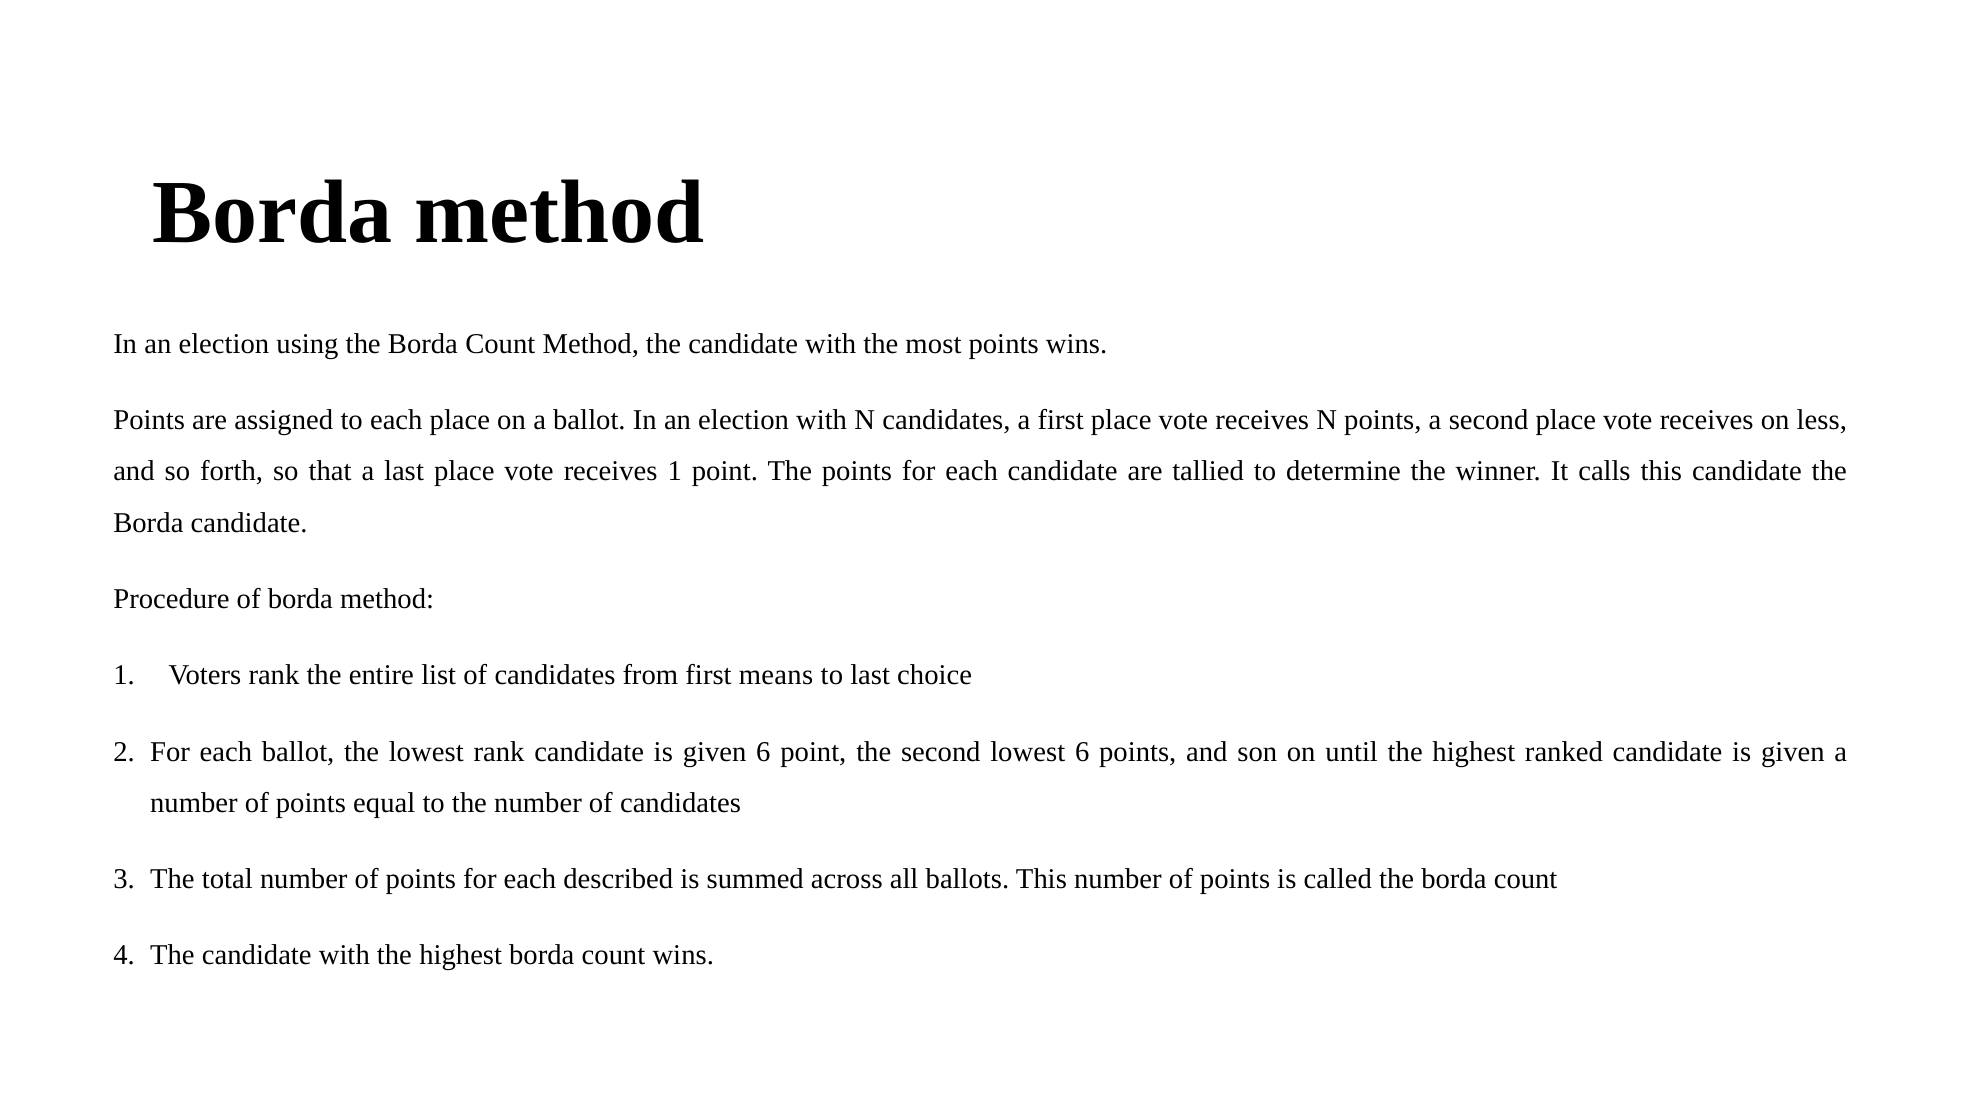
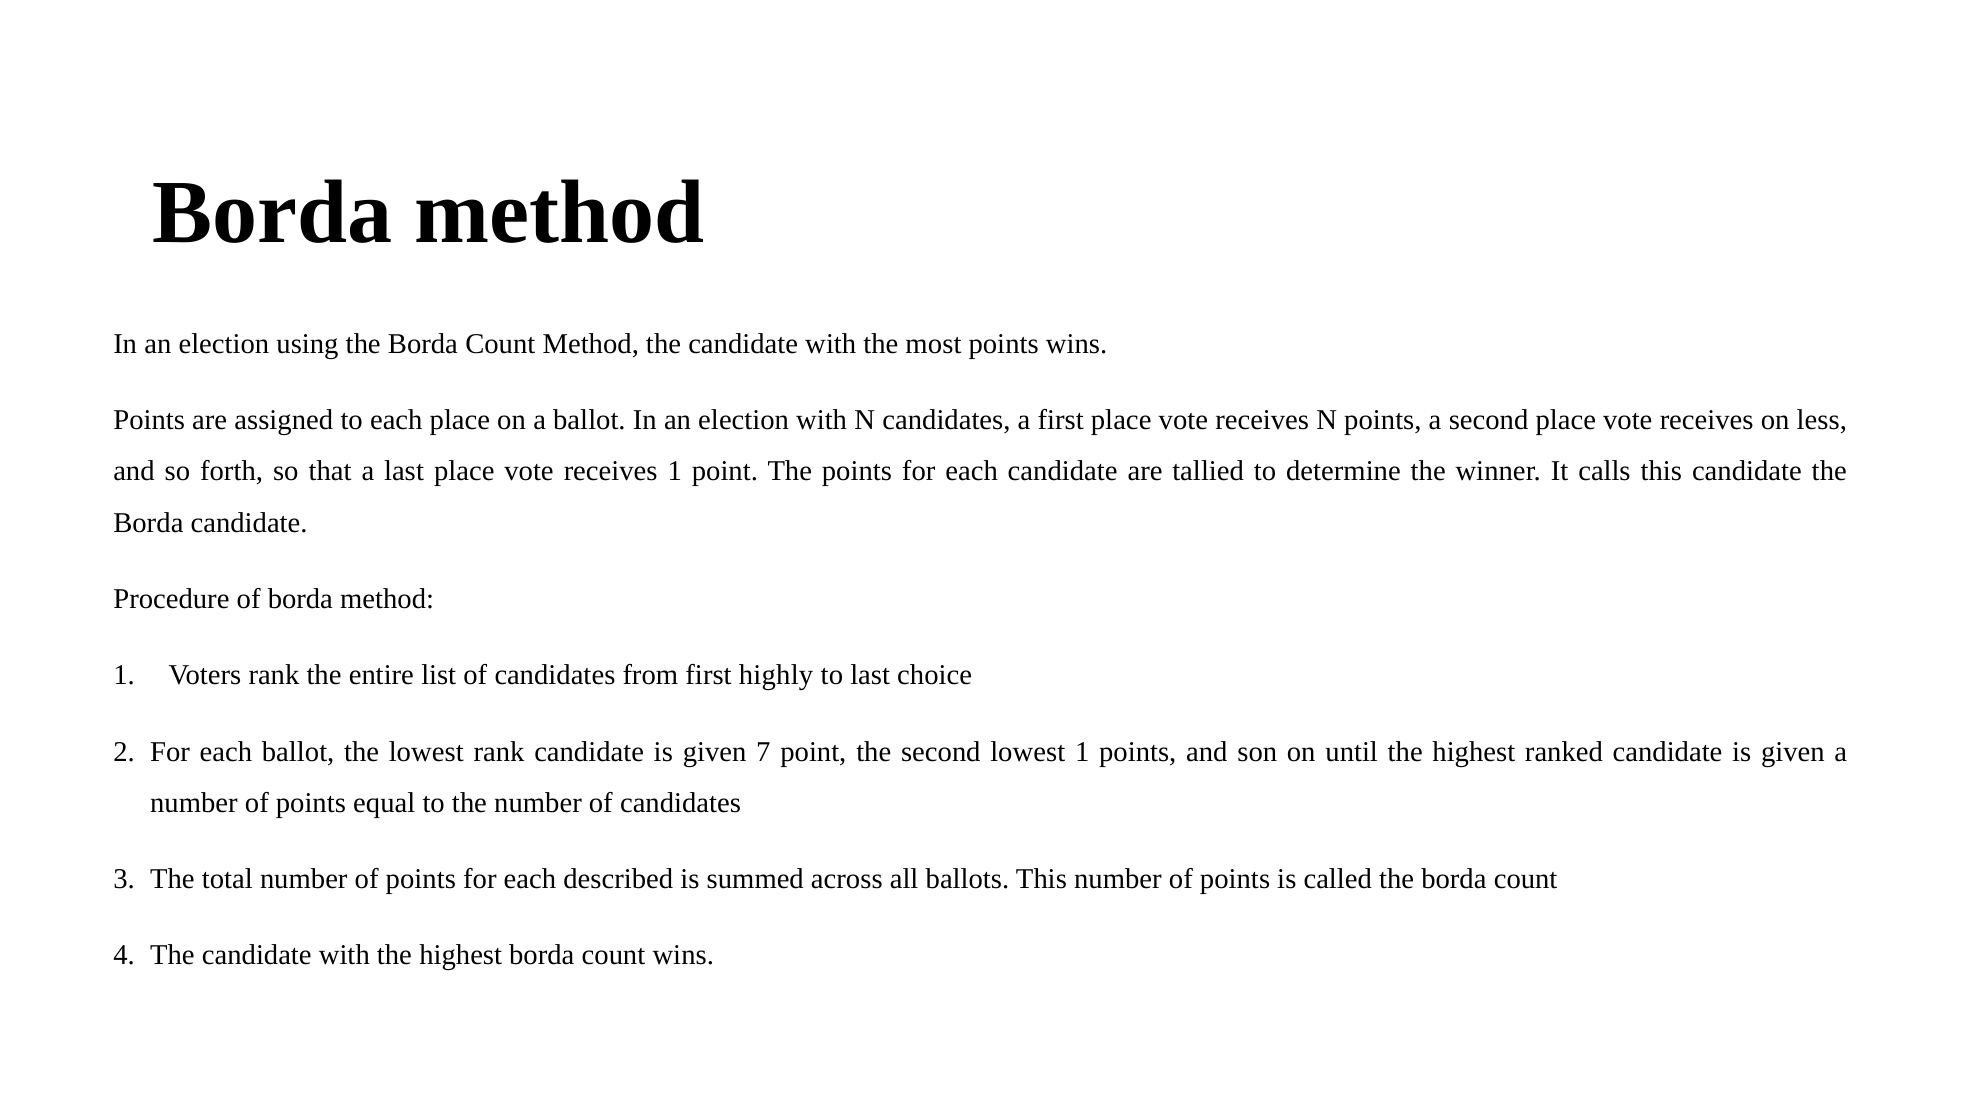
means: means -> highly
given 6: 6 -> 7
lowest 6: 6 -> 1
